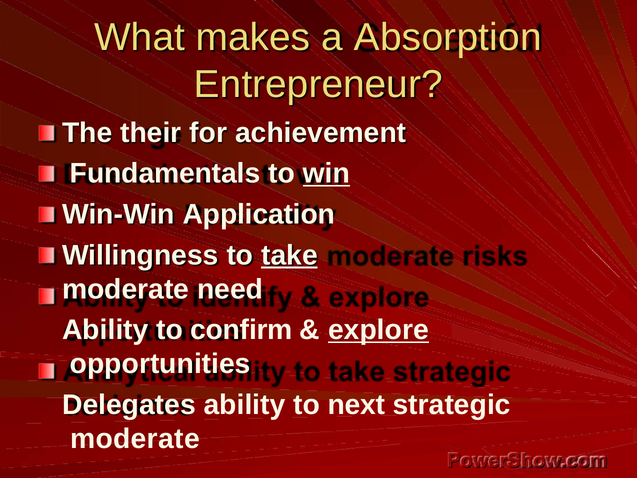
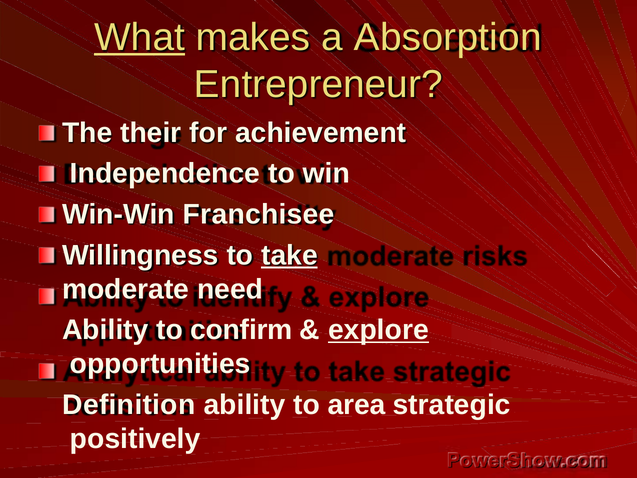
What underline: none -> present
Fundamentals: Fundamentals -> Independence
win underline: present -> none
Application: Application -> Franchisee
Delegates: Delegates -> Definition
next: next -> area
moderate at (135, 439): moderate -> positively
